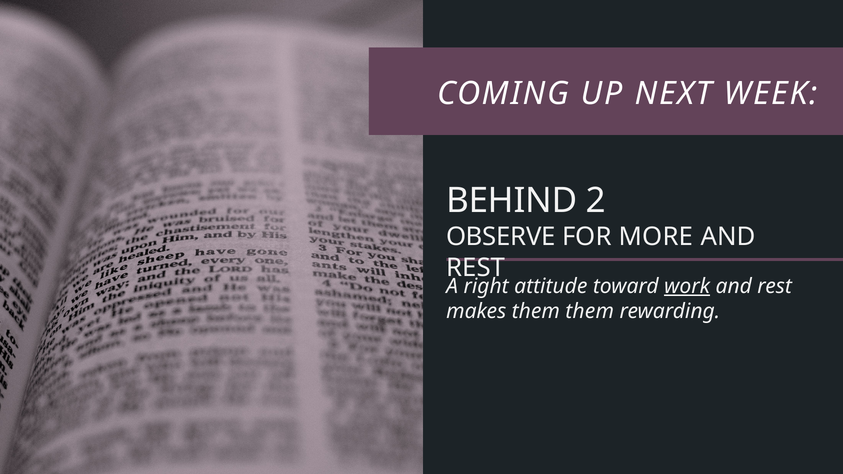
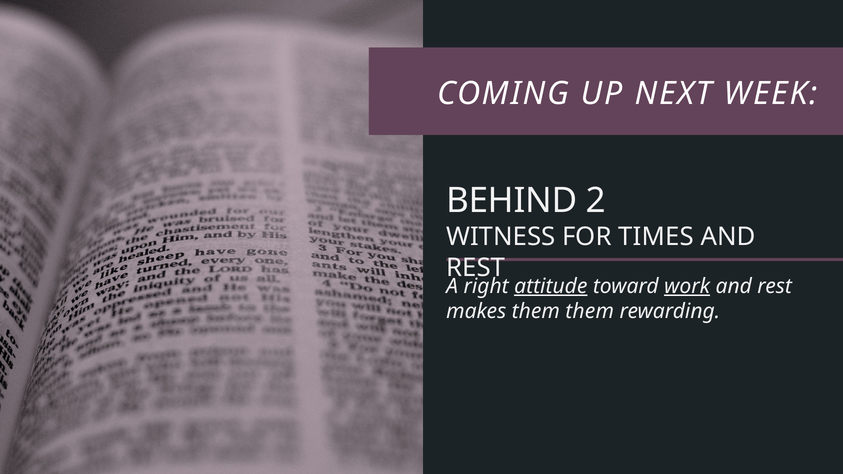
OBSERVE: OBSERVE -> WITNESS
MORE: MORE -> TIMES
attitude underline: none -> present
